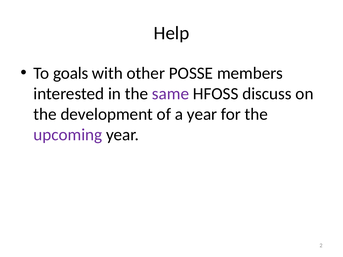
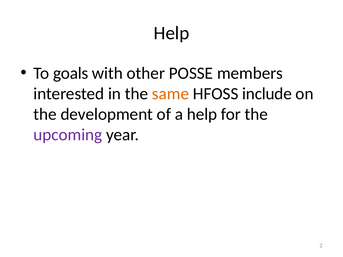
same colour: purple -> orange
discuss: discuss -> include
a year: year -> help
